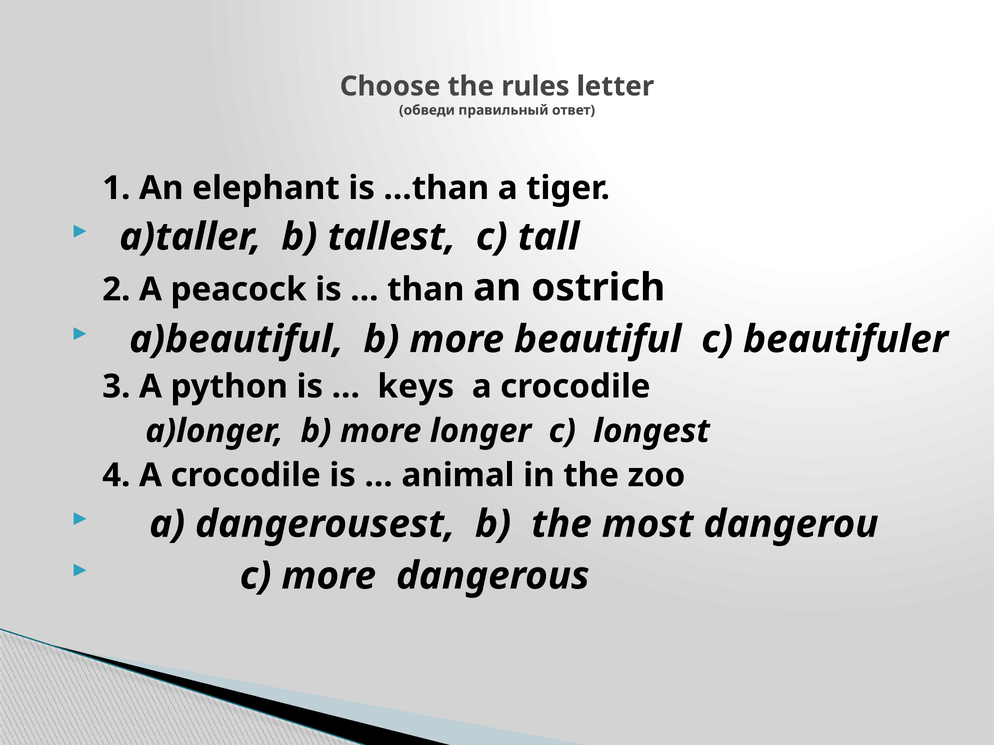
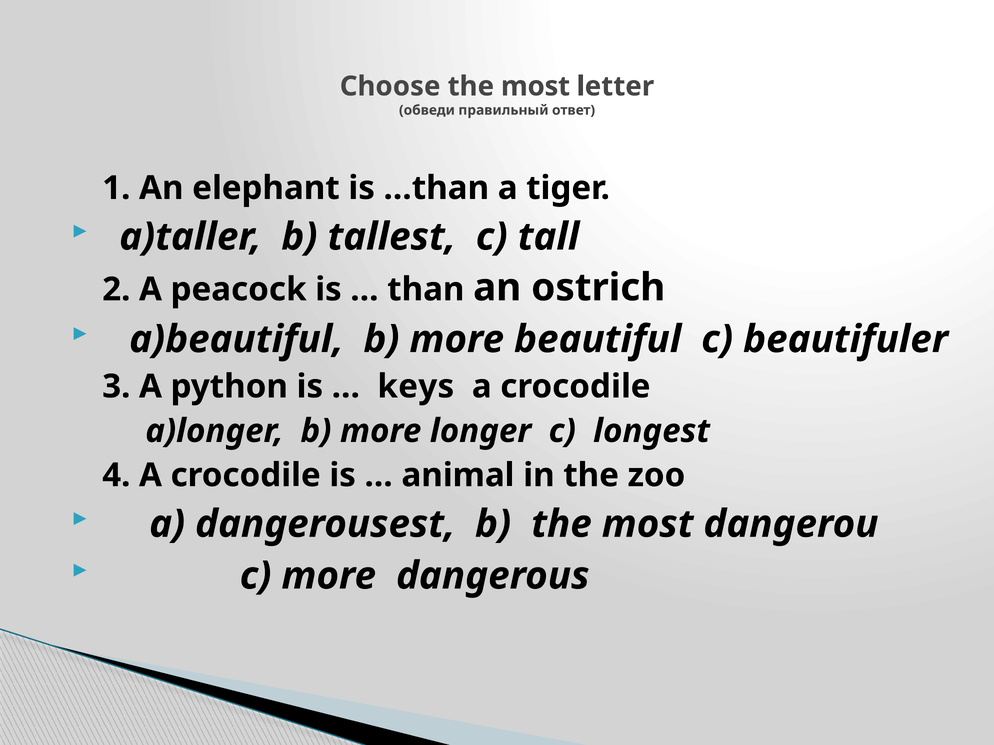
Choose the rules: rules -> most
